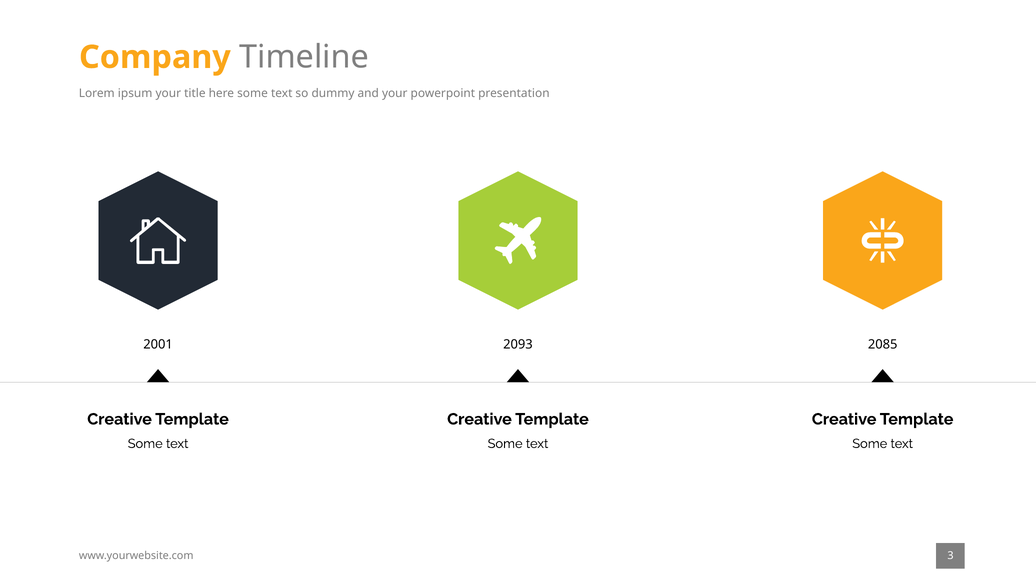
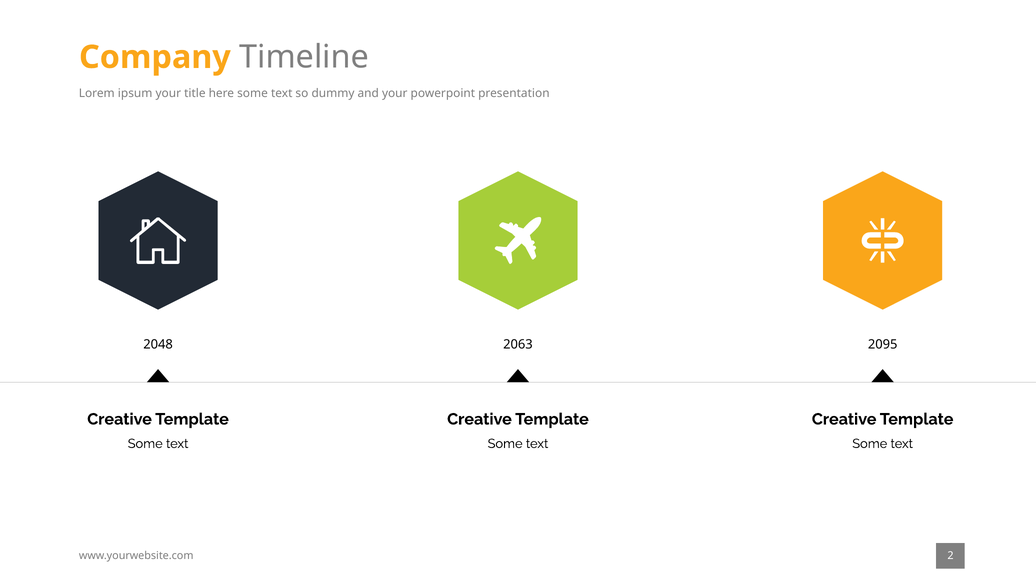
2001: 2001 -> 2048
2093: 2093 -> 2063
2085: 2085 -> 2095
3: 3 -> 2
